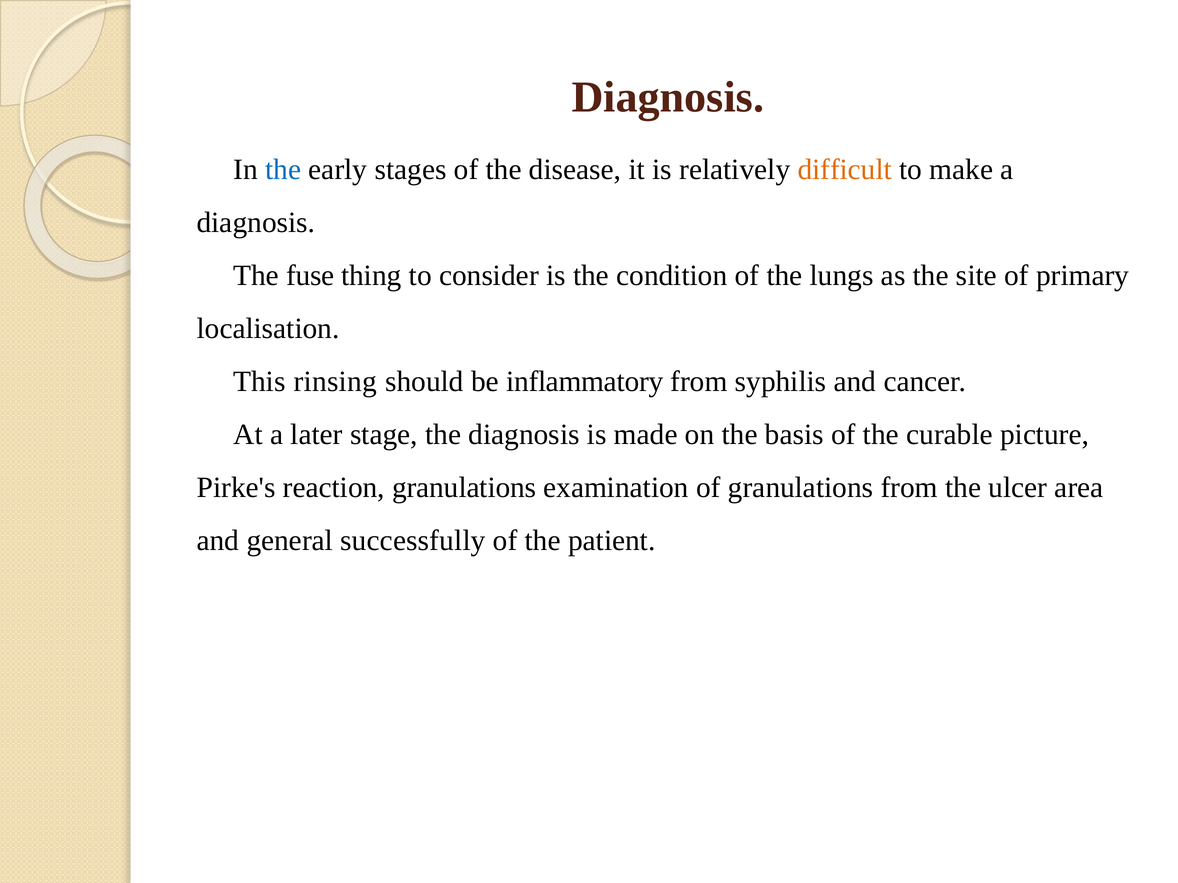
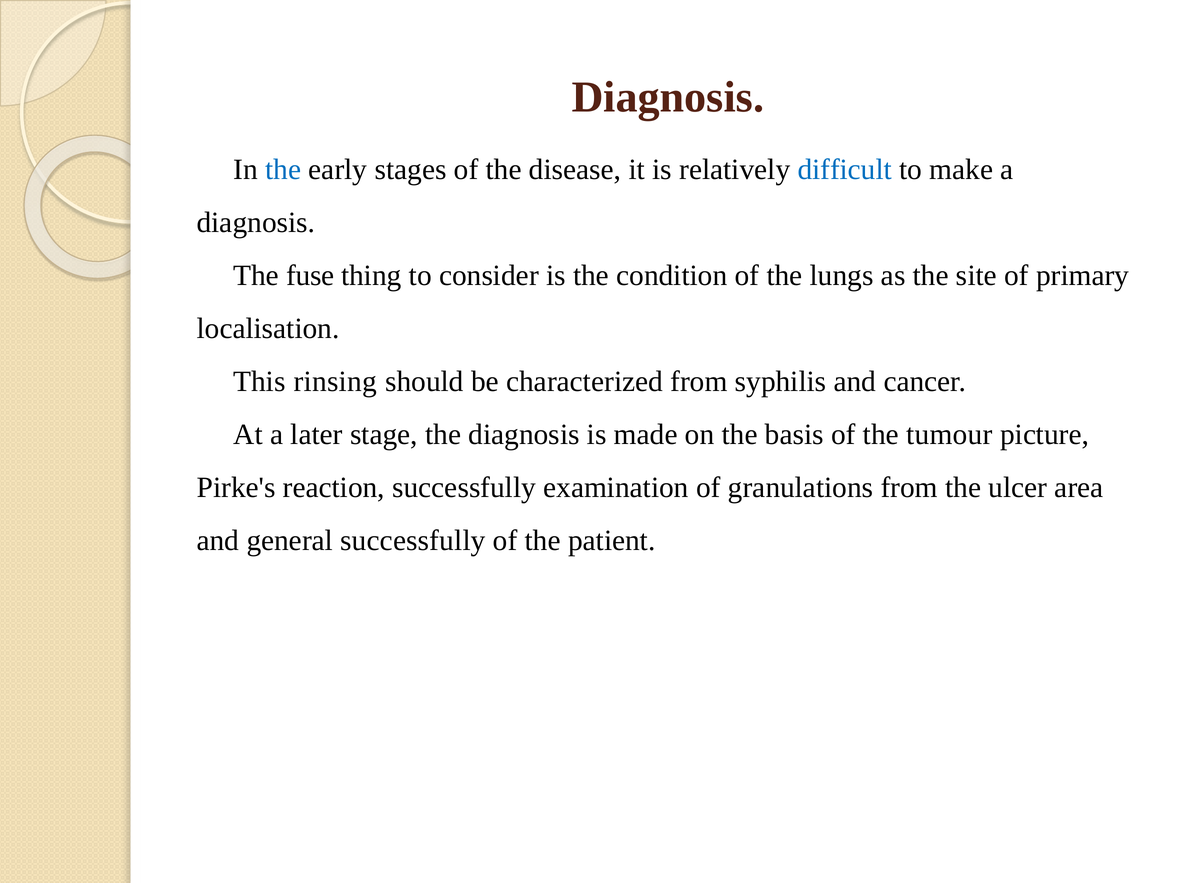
difficult colour: orange -> blue
inflammatory: inflammatory -> characterized
curable: curable -> tumour
reaction granulations: granulations -> successfully
